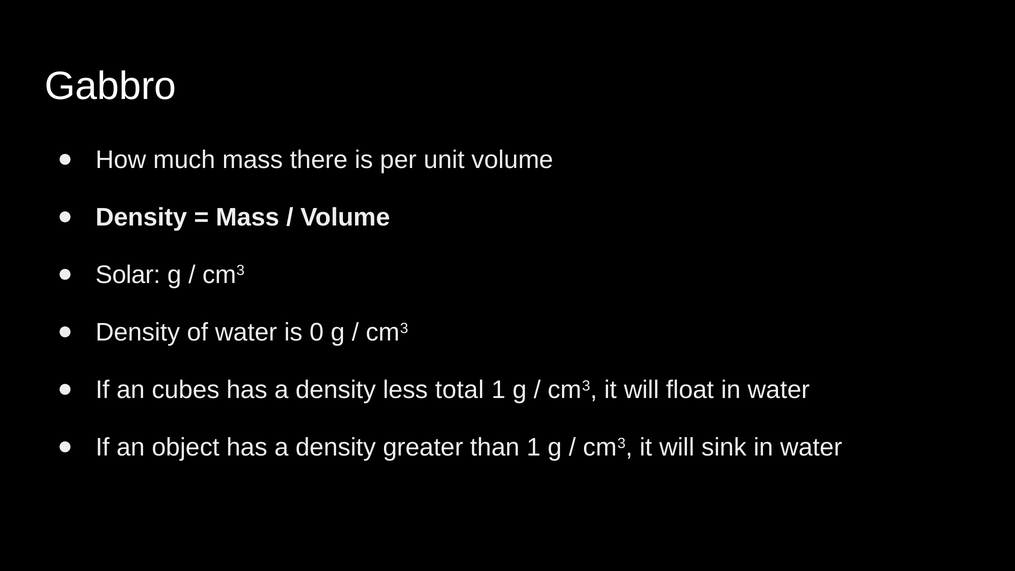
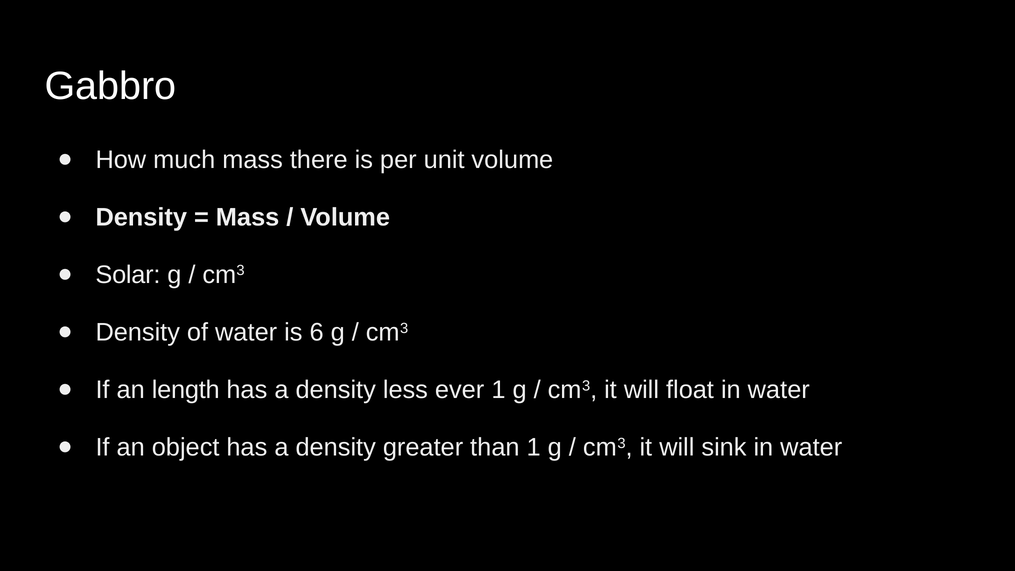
0: 0 -> 6
cubes: cubes -> length
total: total -> ever
